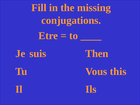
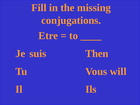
this: this -> will
